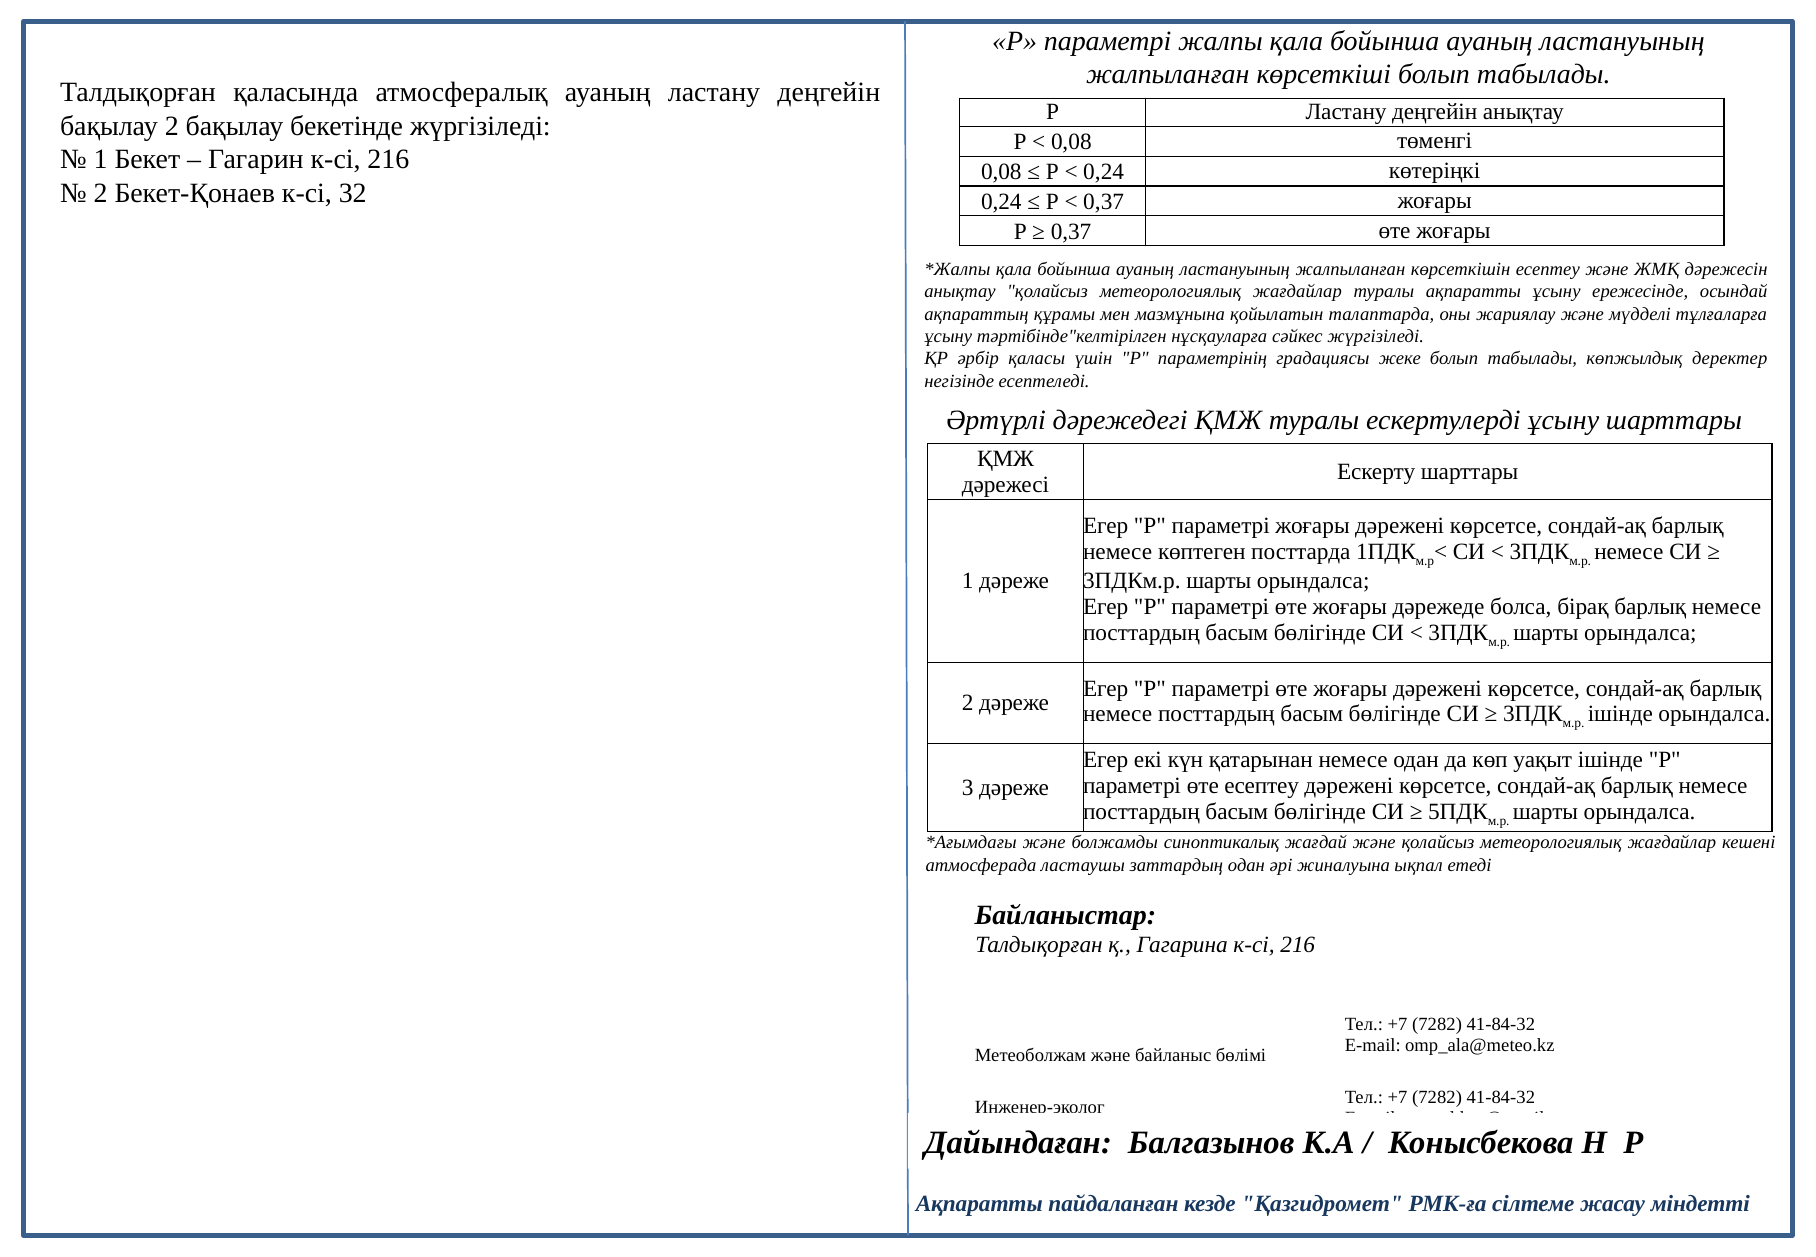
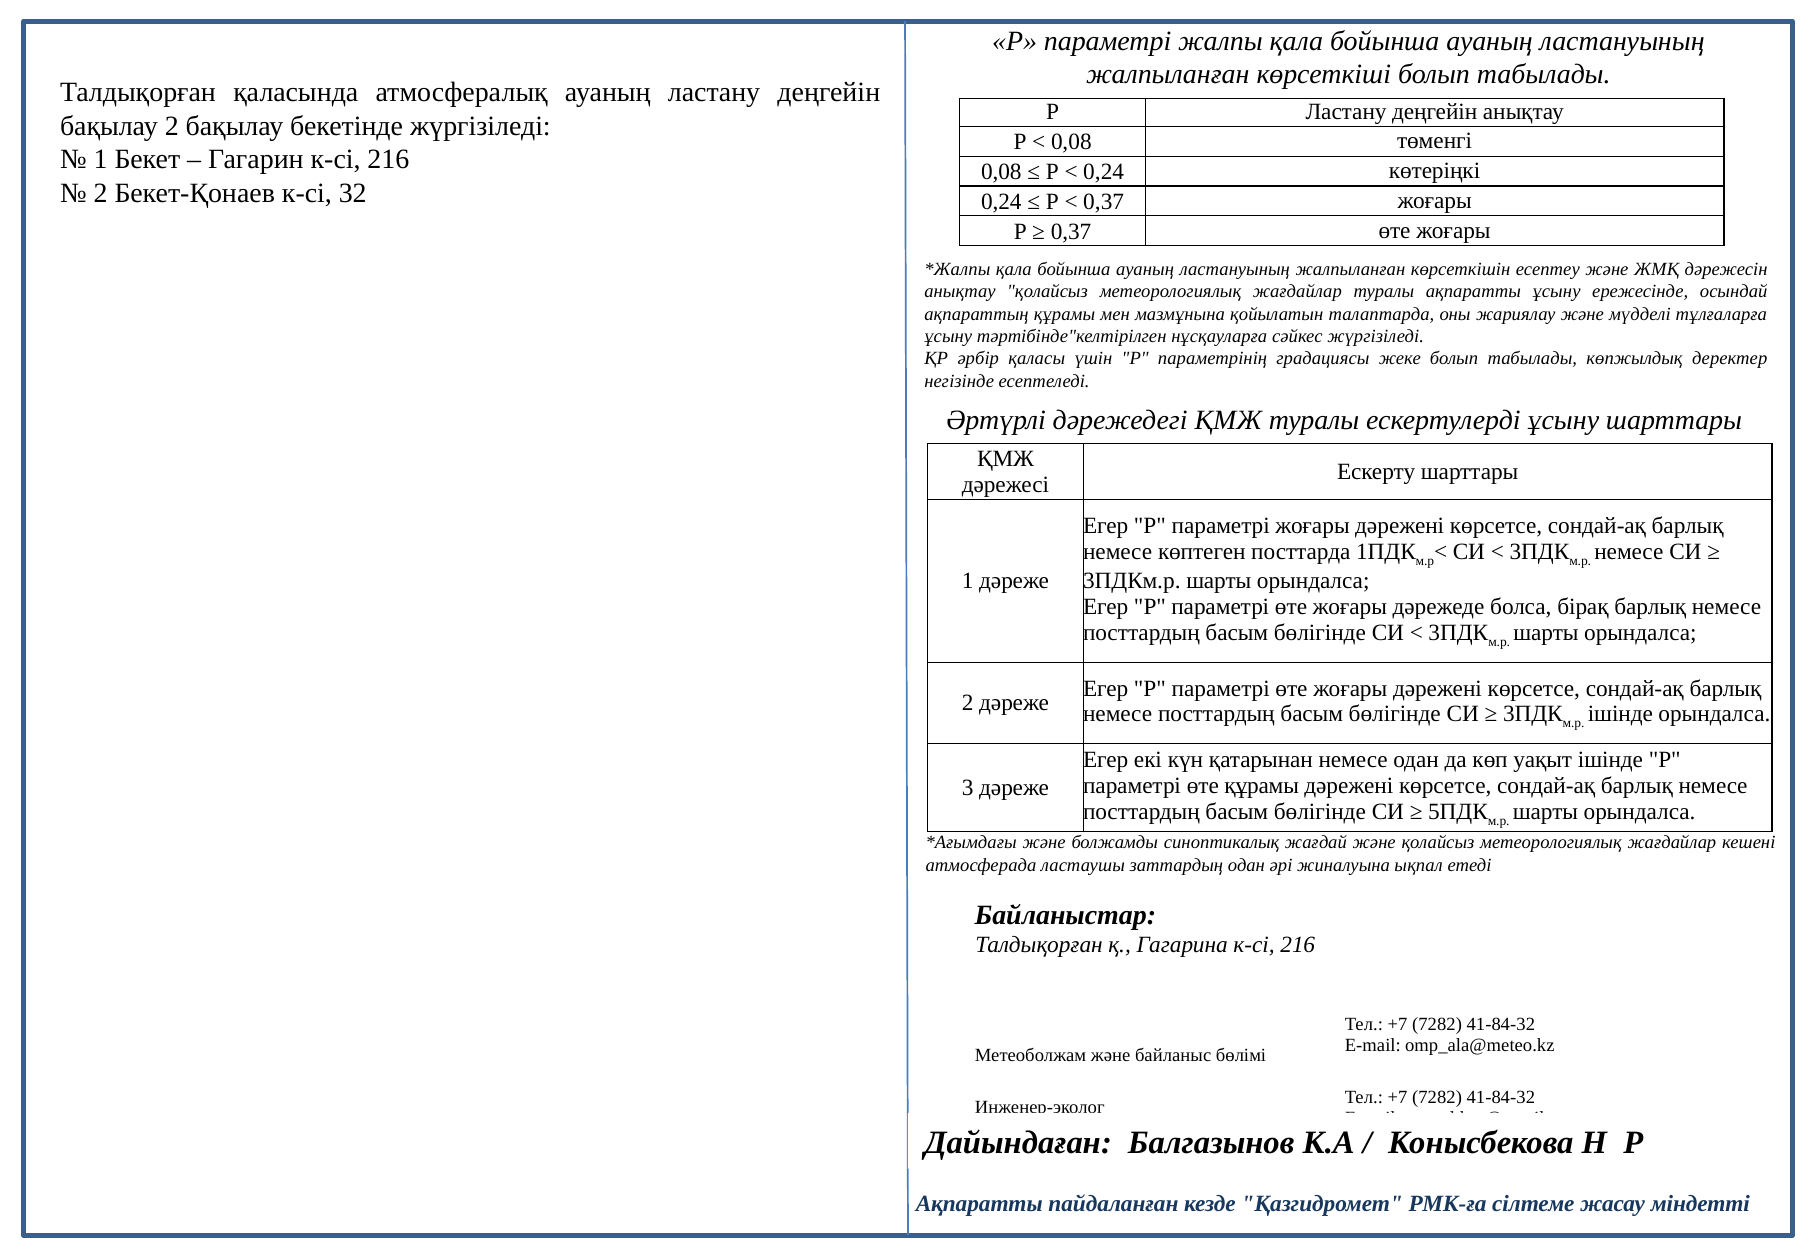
өте есептеу: есептеу -> құрамы
